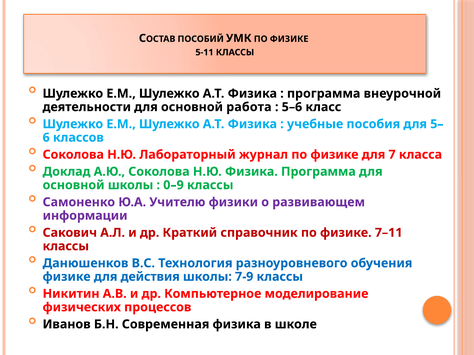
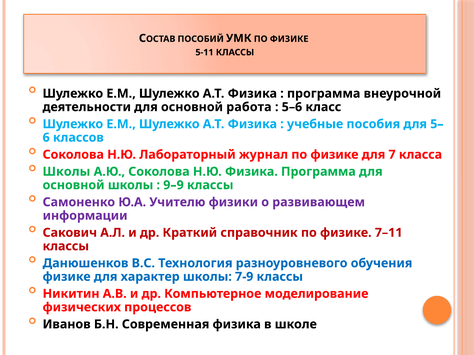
Доклад at (67, 172): Доклад -> Школы
0–9: 0–9 -> 9–9
действия: действия -> характер
